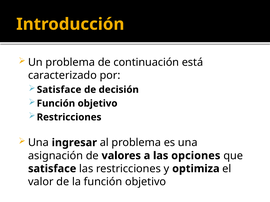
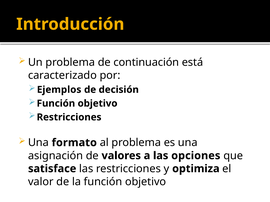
Satisface at (59, 90): Satisface -> Ejemplos
ingresar: ingresar -> formato
